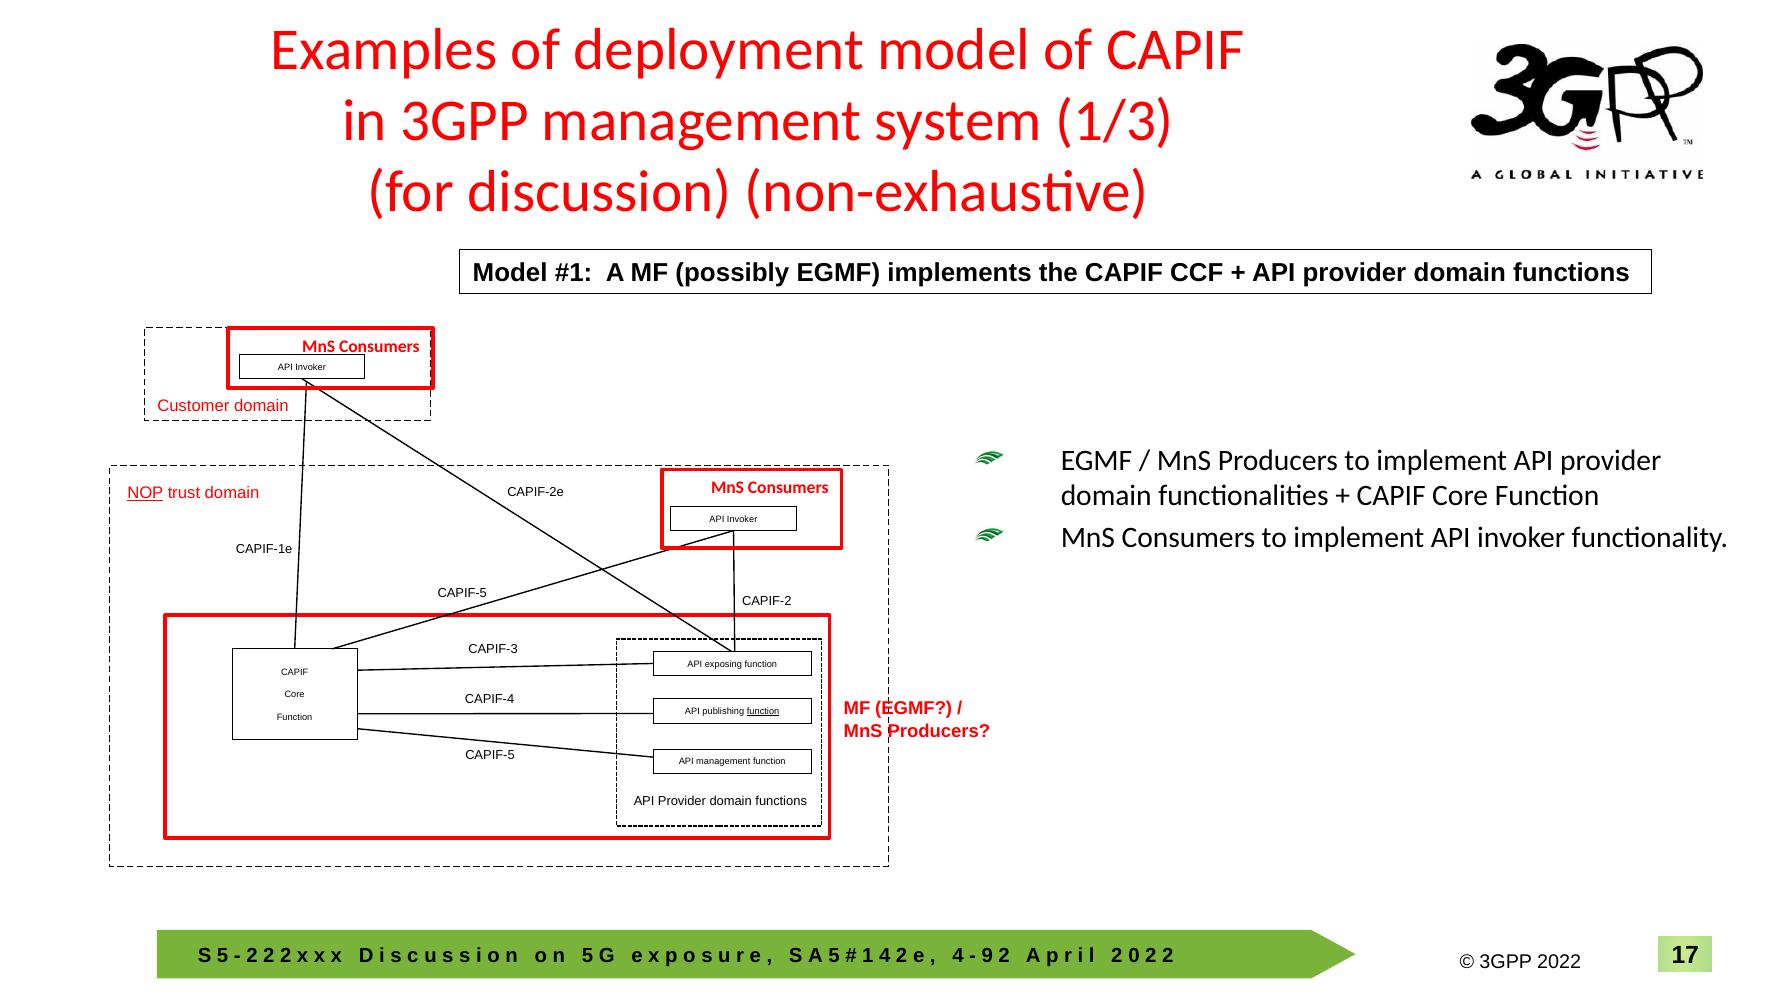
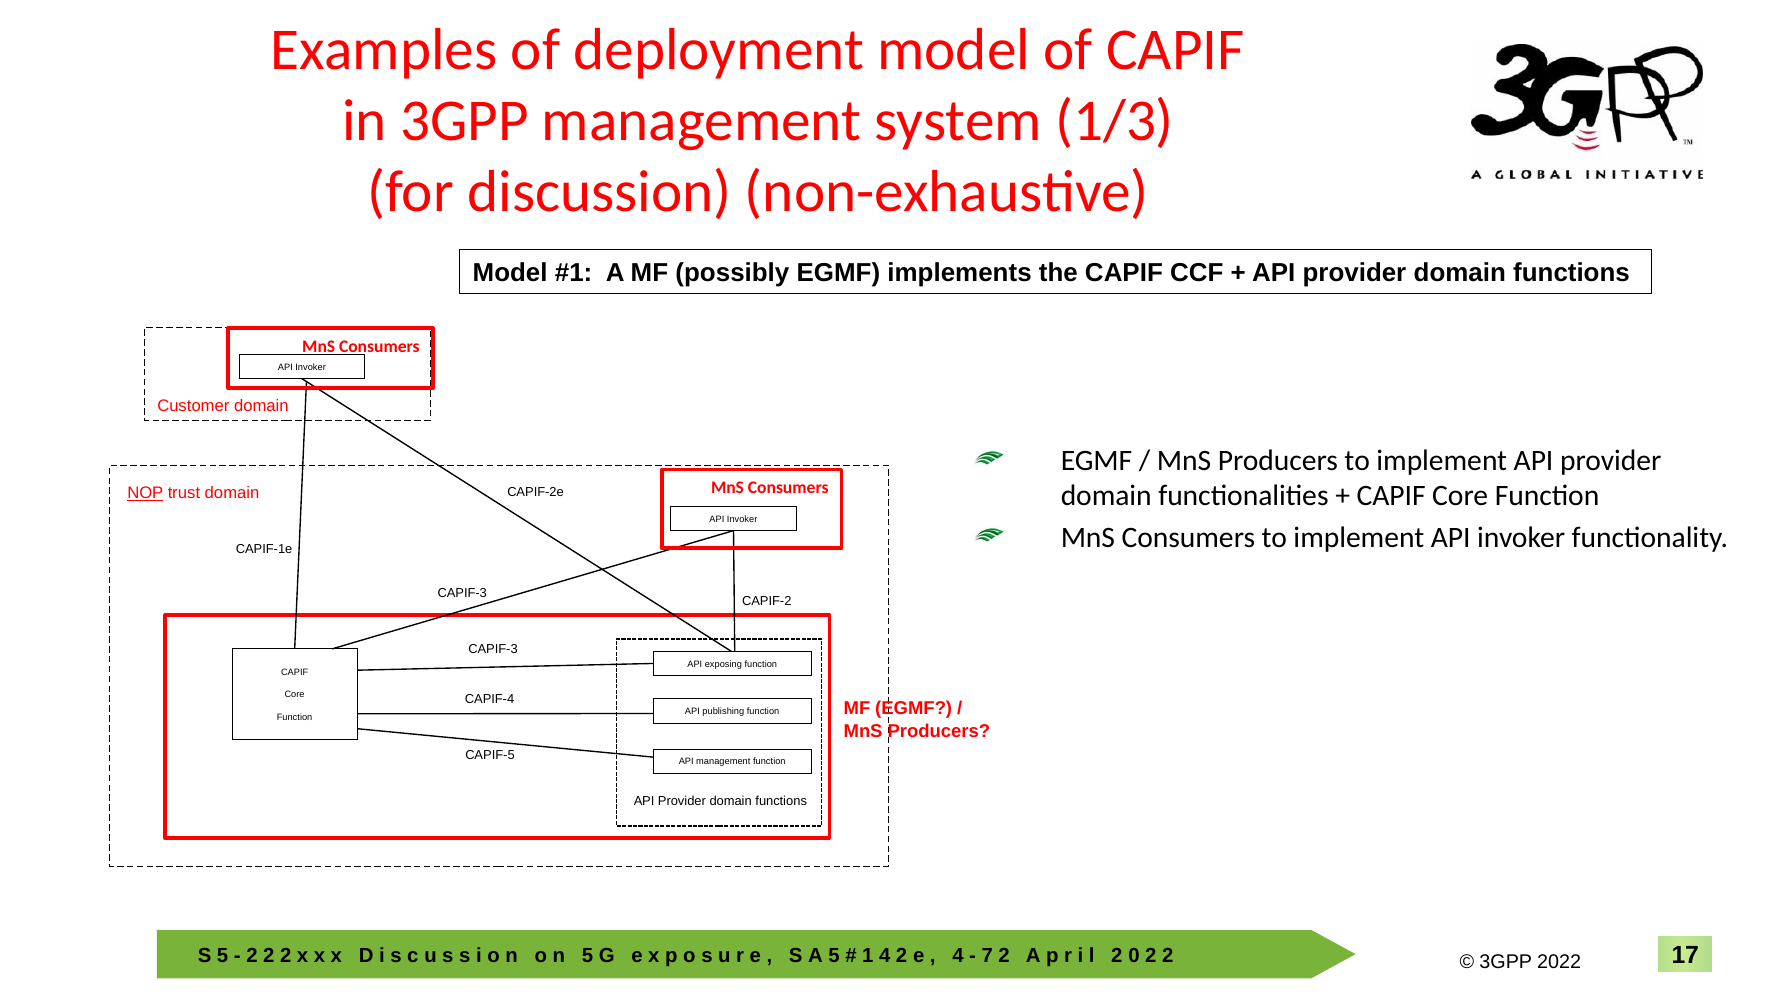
CAPIF-5 at (462, 593): CAPIF-5 -> CAPIF-3
function at (763, 711) underline: present -> none
9: 9 -> 7
